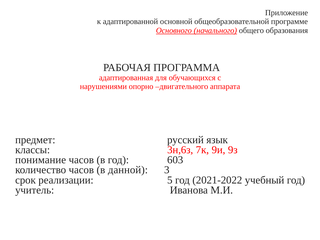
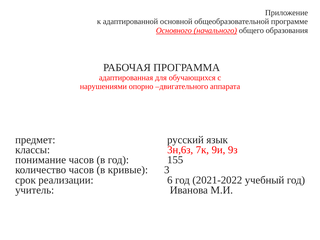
603: 603 -> 155
данной: данной -> кривые
5: 5 -> 6
